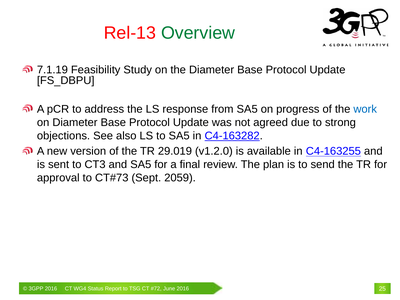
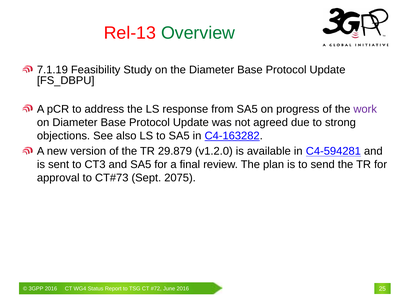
work colour: blue -> purple
29.019: 29.019 -> 29.879
C4-163255: C4-163255 -> C4-594281
2059: 2059 -> 2075
